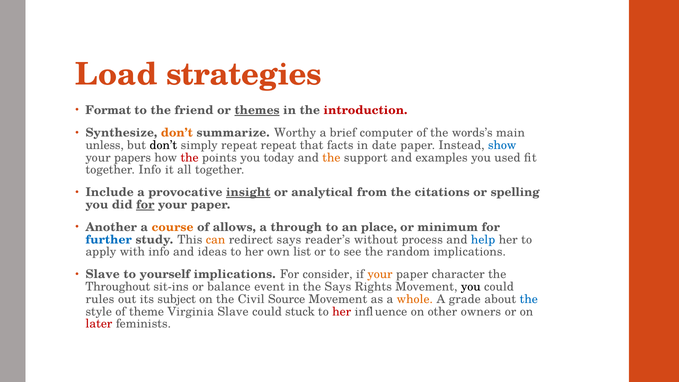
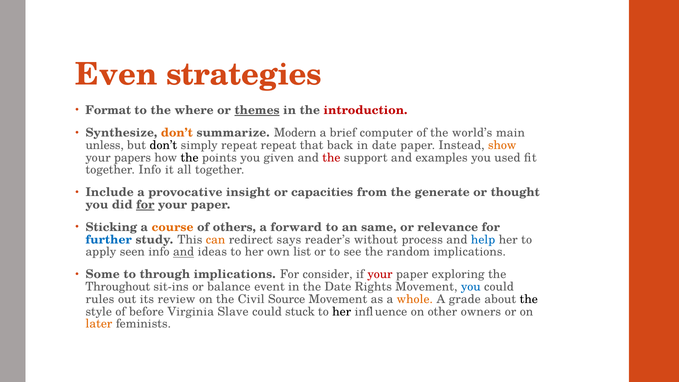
Load: Load -> Even
friend: friend -> where
Worthy: Worthy -> Modern
words’s: words’s -> world’s
facts: facts -> back
show colour: blue -> orange
the at (190, 158) colour: red -> black
today: today -> given
the at (331, 158) colour: orange -> red
insight underline: present -> none
analytical: analytical -> capacities
citations: citations -> generate
spelling: spelling -> thought
Another: Another -> Sticking
allows: allows -> others
through: through -> forward
place: place -> same
minimum: minimum -> relevance
with: with -> seen
and at (184, 252) underline: none -> present
Slave at (103, 274): Slave -> Some
yourself: yourself -> through
your at (380, 274) colour: orange -> red
character: character -> exploring
the Says: Says -> Date
you at (471, 287) colour: black -> blue
subject: subject -> review
the at (529, 299) colour: blue -> black
theme: theme -> before
her at (342, 312) colour: red -> black
later colour: red -> orange
